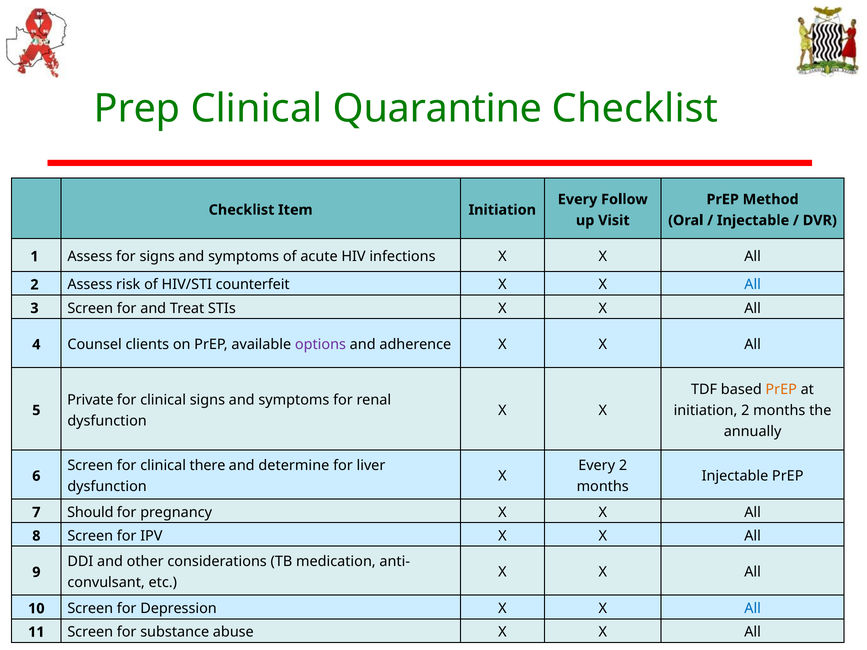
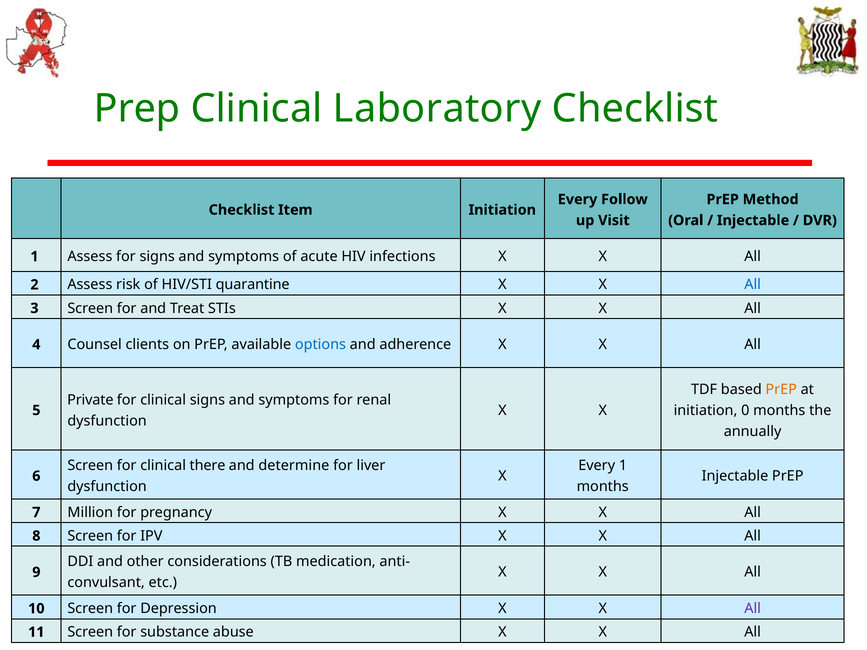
Quarantine: Quarantine -> Laboratory
counterfeit: counterfeit -> quarantine
options colour: purple -> blue
initiation 2: 2 -> 0
Every 2: 2 -> 1
Should: Should -> Million
All at (753, 609) colour: blue -> purple
